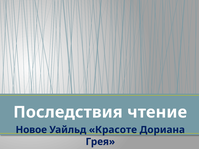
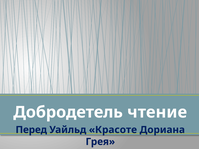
Последствия: Последствия -> Добродетель
Новое: Новое -> Перед
